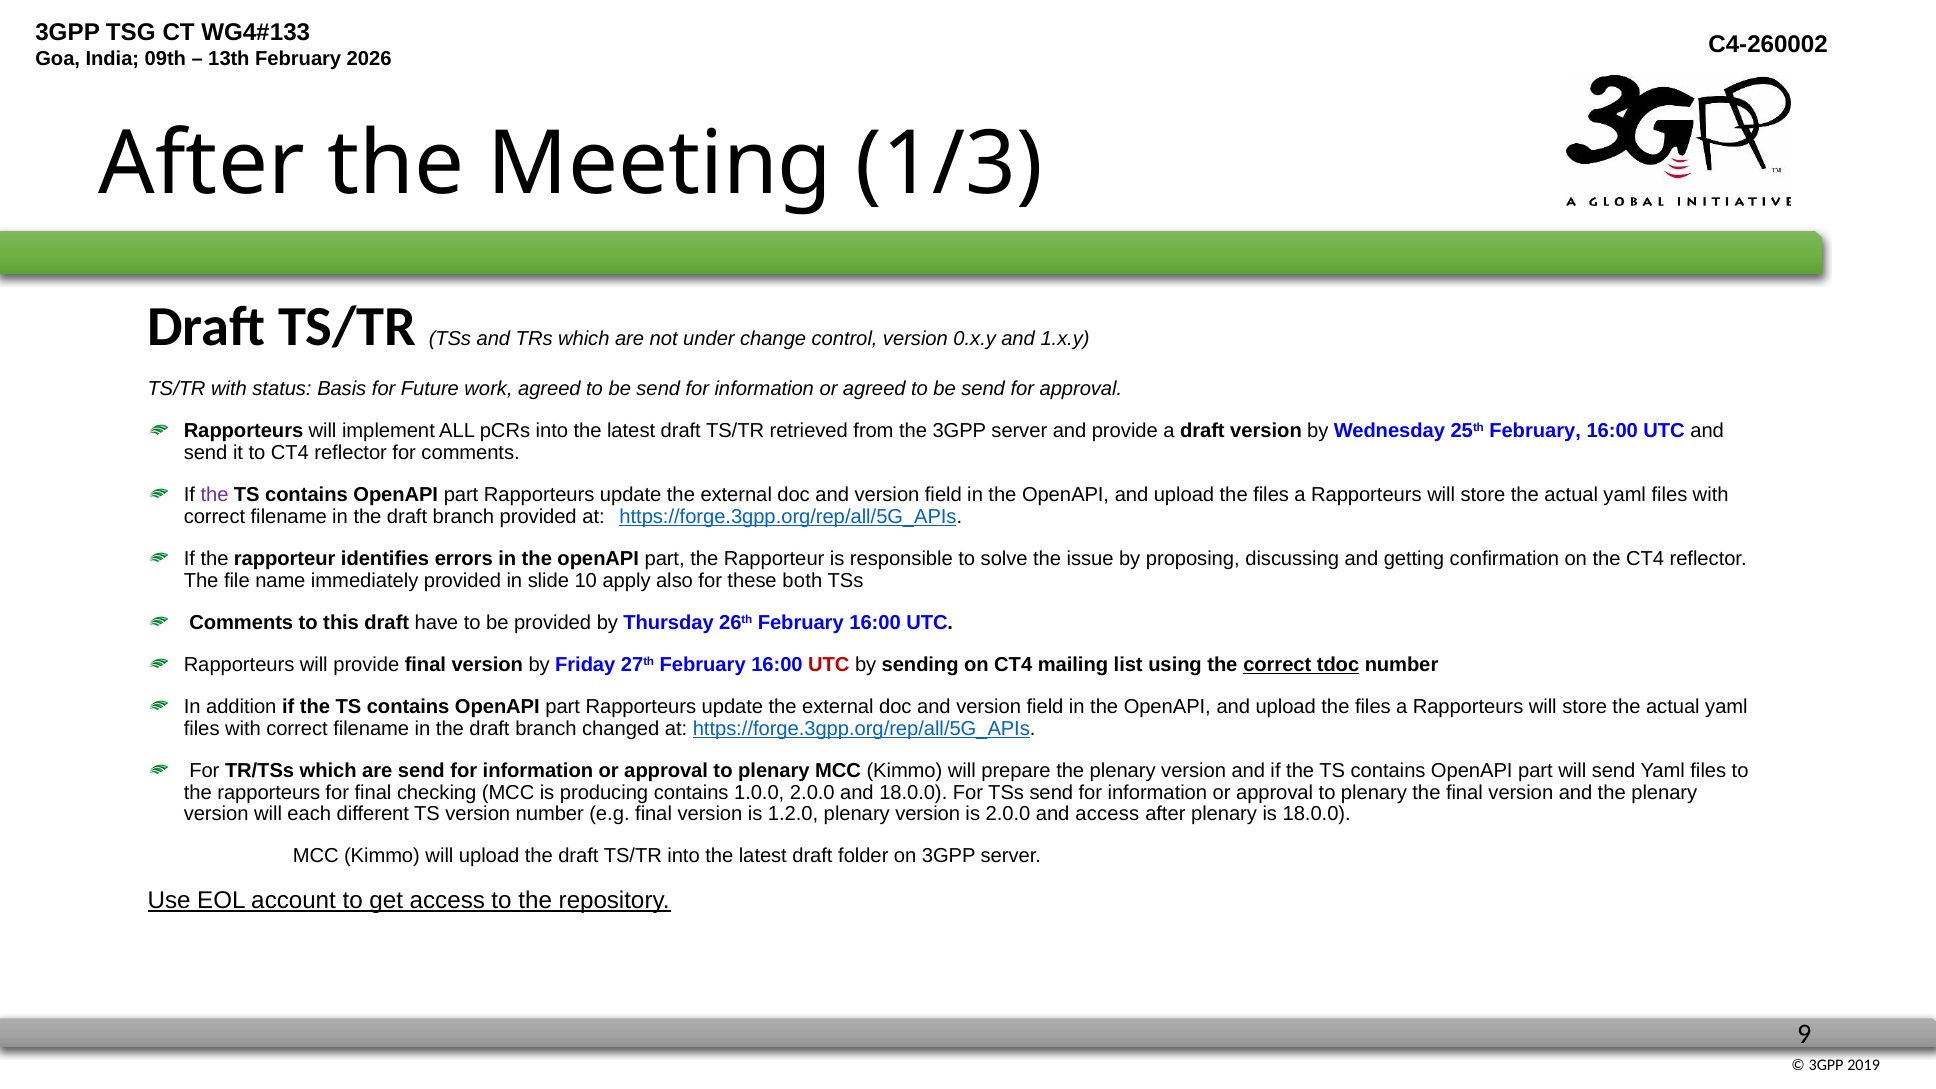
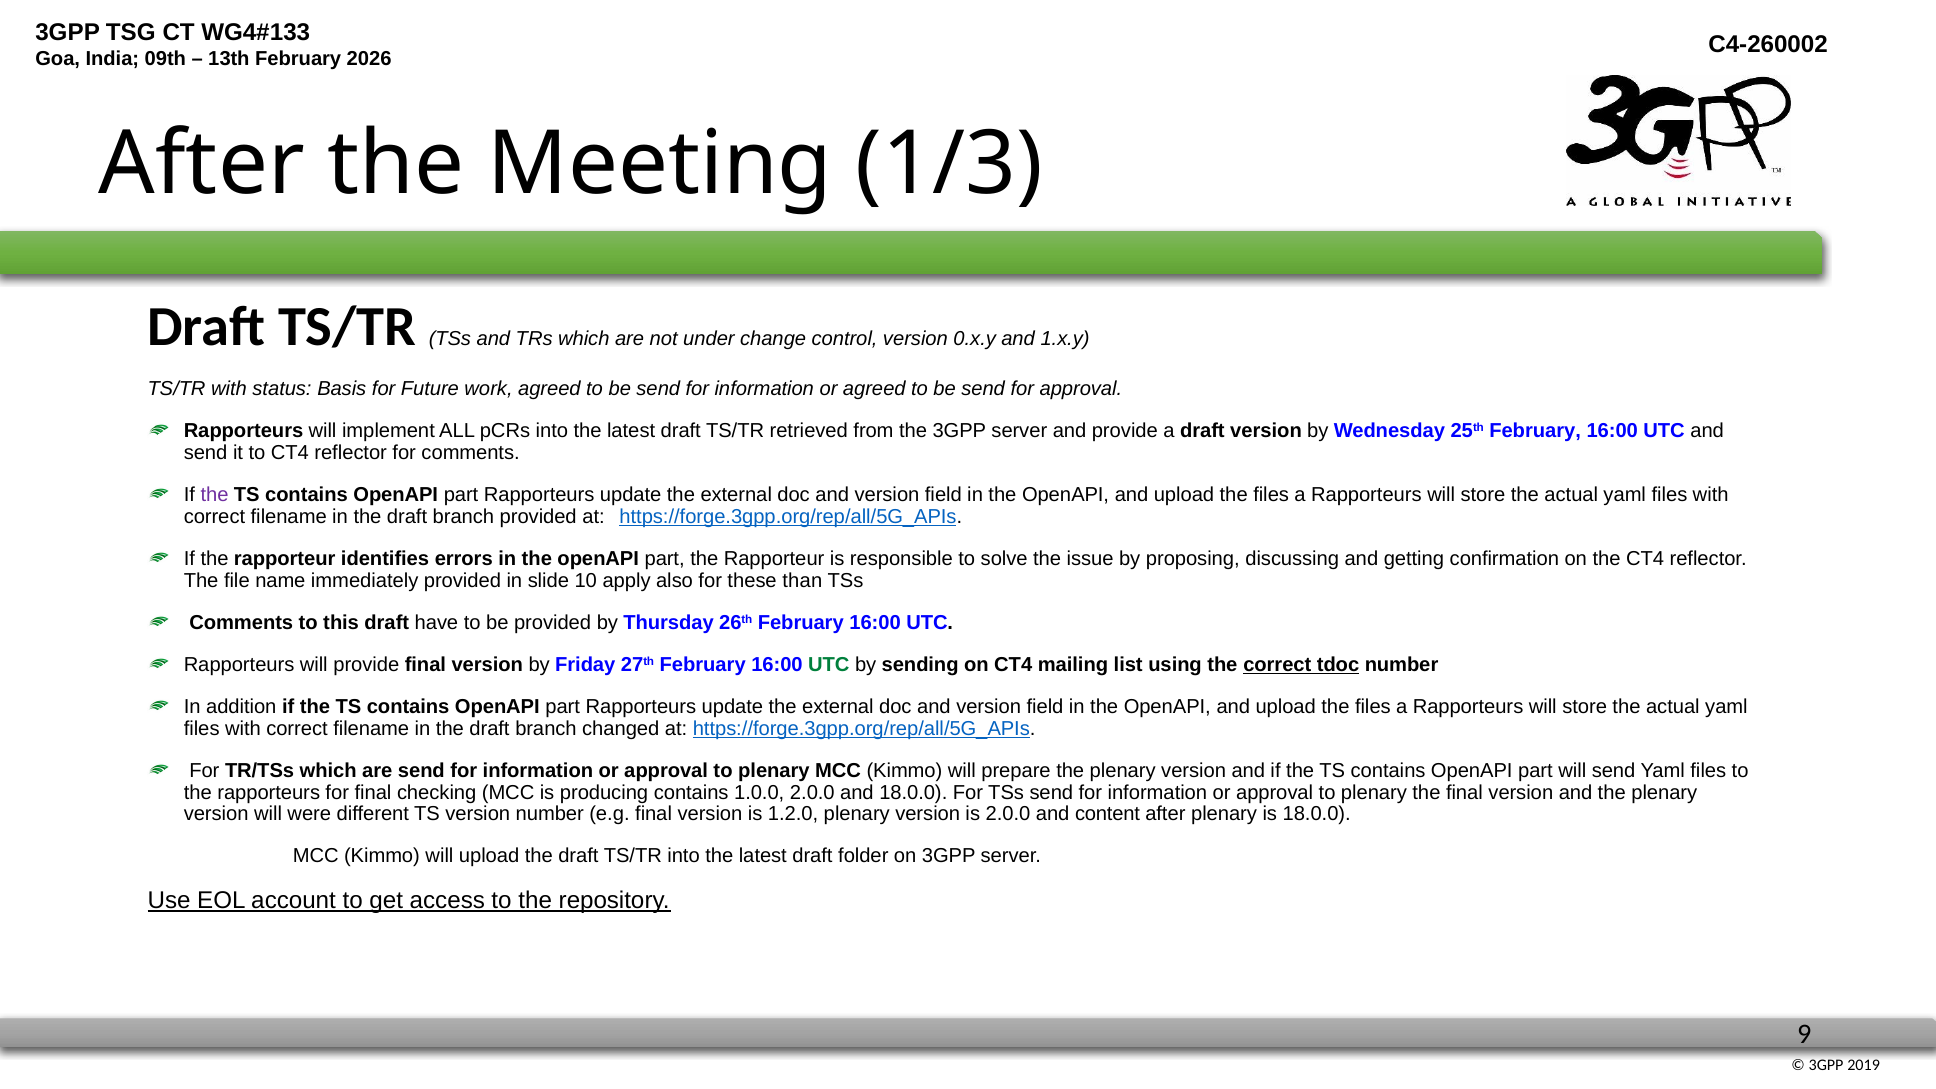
both: both -> than
UTC at (829, 665) colour: red -> green
each: each -> were
and access: access -> content
